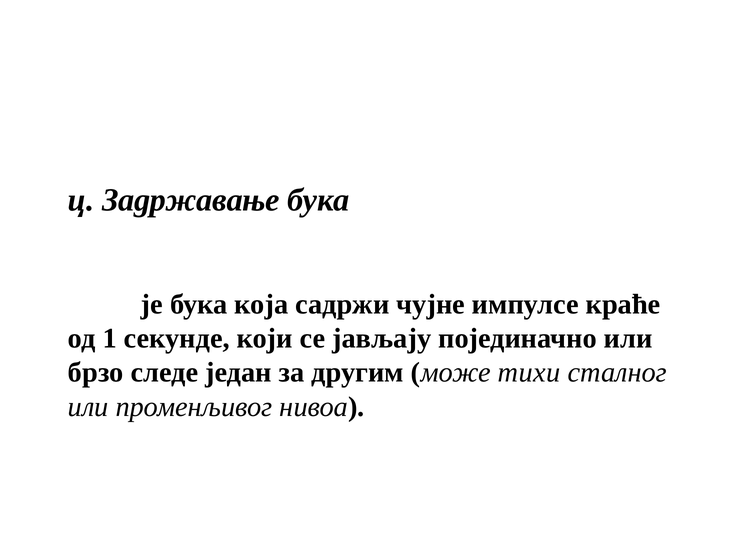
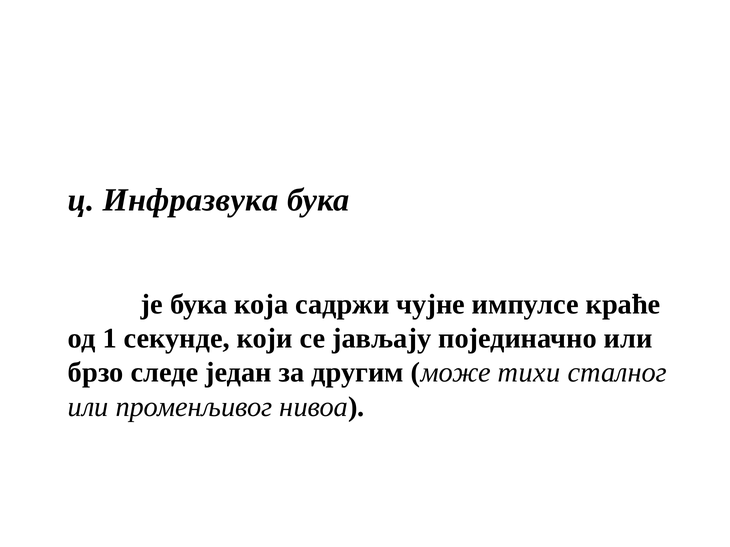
Задржавање: Задржавање -> Инфразвука
